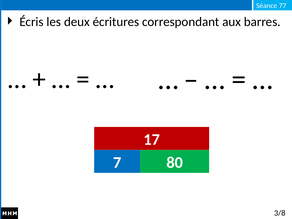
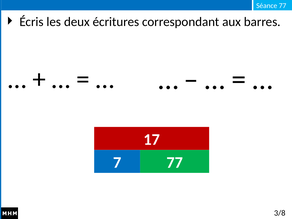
7 80: 80 -> 77
